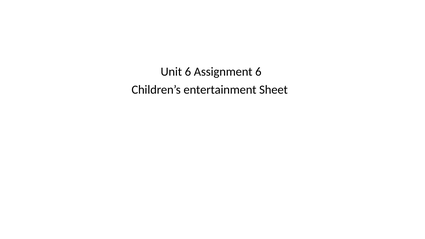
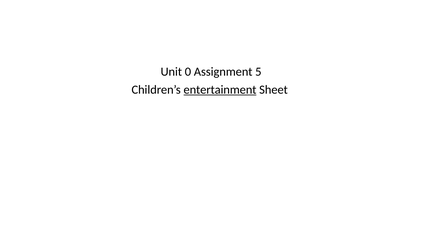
Unit 6: 6 -> 0
Assignment 6: 6 -> 5
entertainment underline: none -> present
